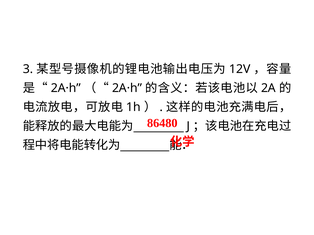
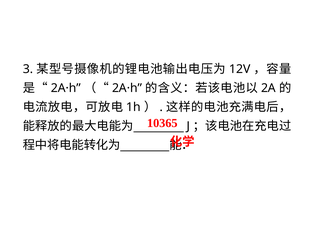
86480: 86480 -> 10365
